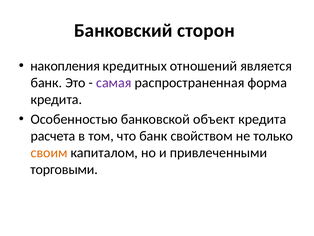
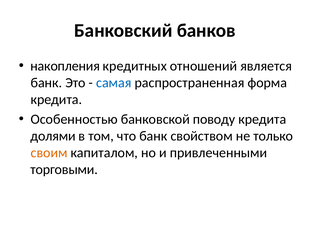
сторон: сторон -> банков
самая colour: purple -> blue
объект: объект -> поводу
расчета: расчета -> долями
